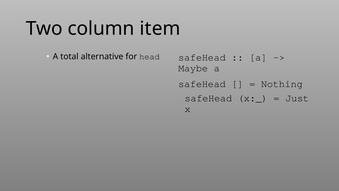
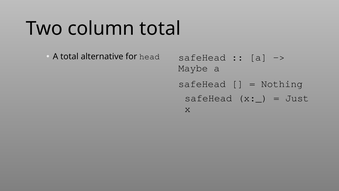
column item: item -> total
